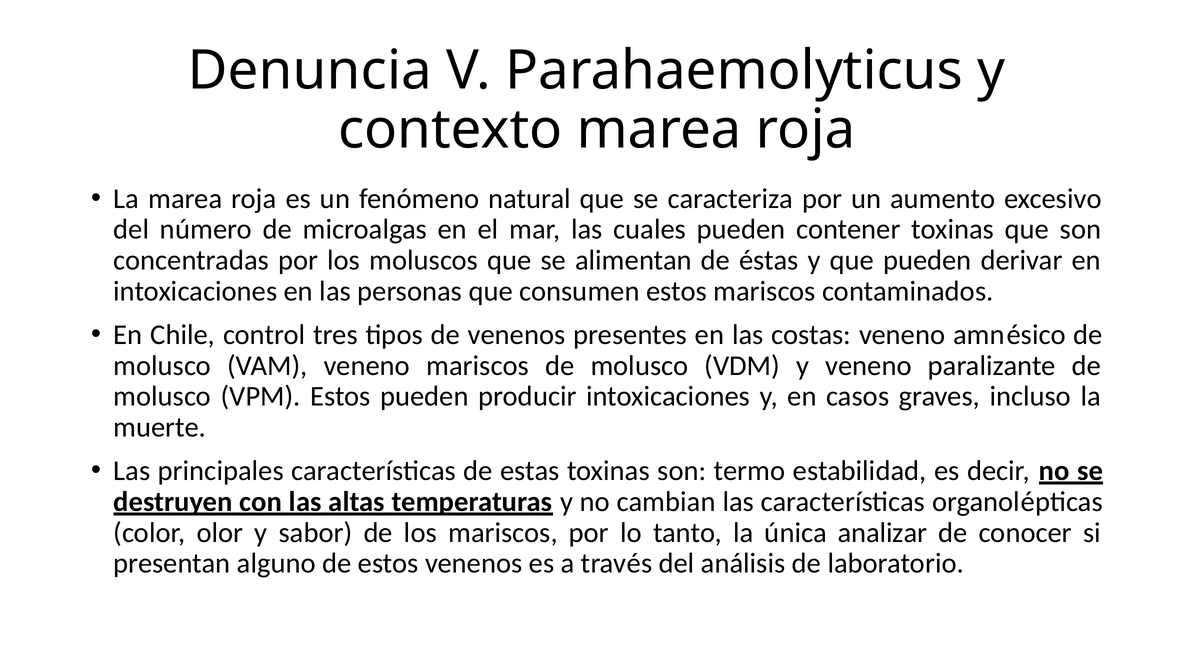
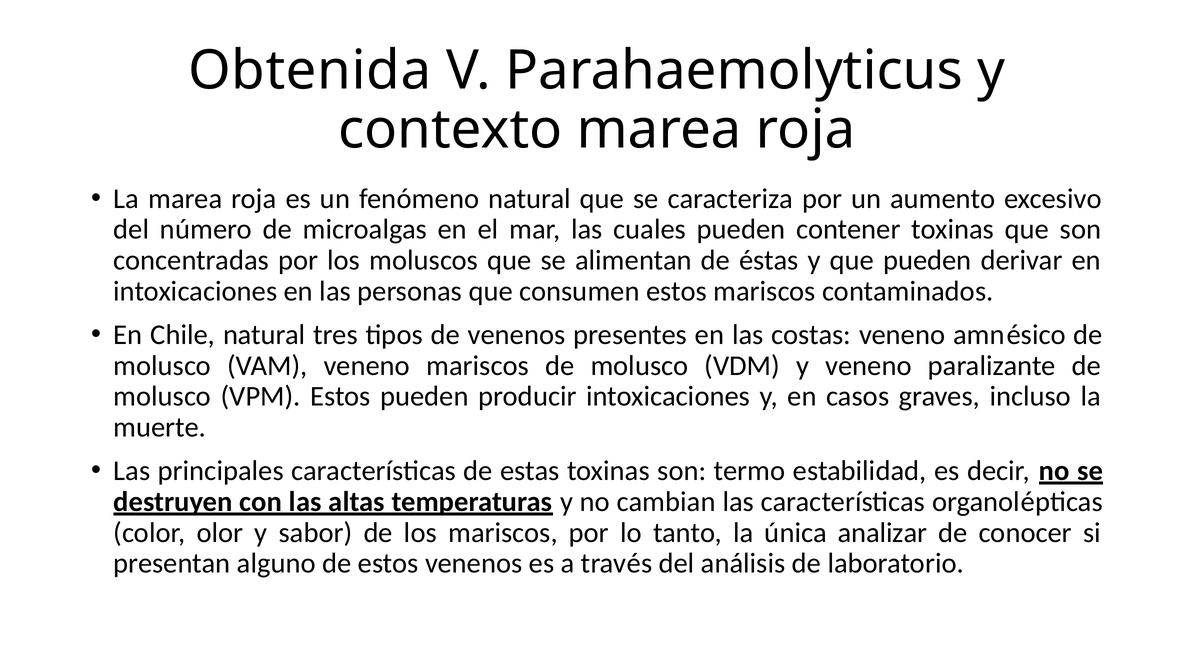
Denuncia: Denuncia -> Obtenida
Chile control: control -> natural
